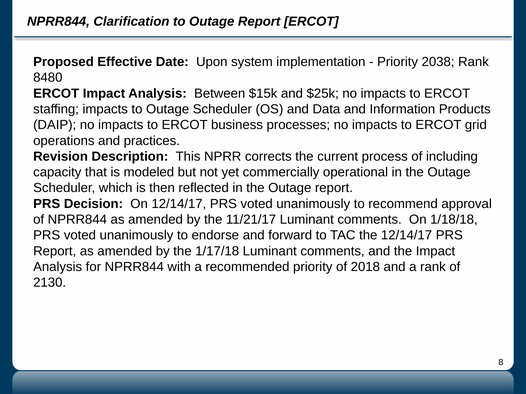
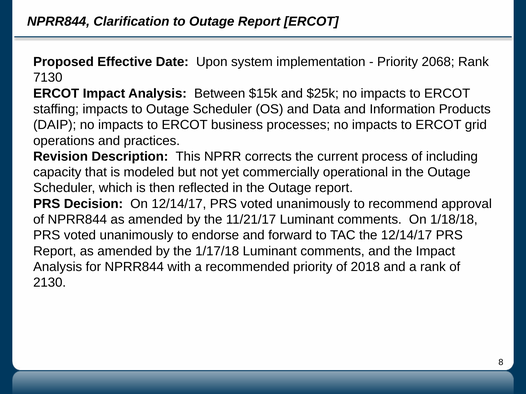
2038: 2038 -> 2068
8480: 8480 -> 7130
